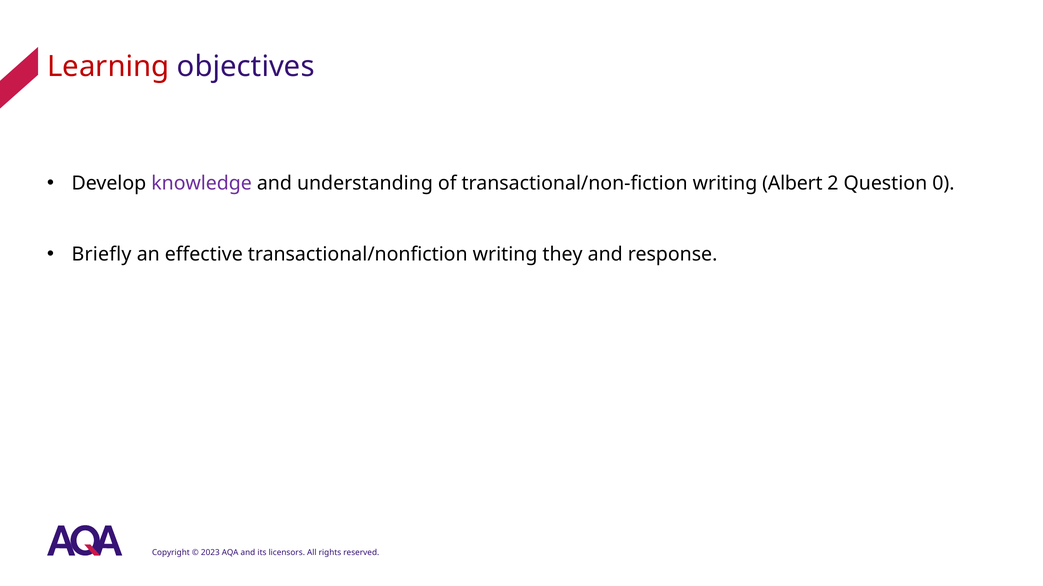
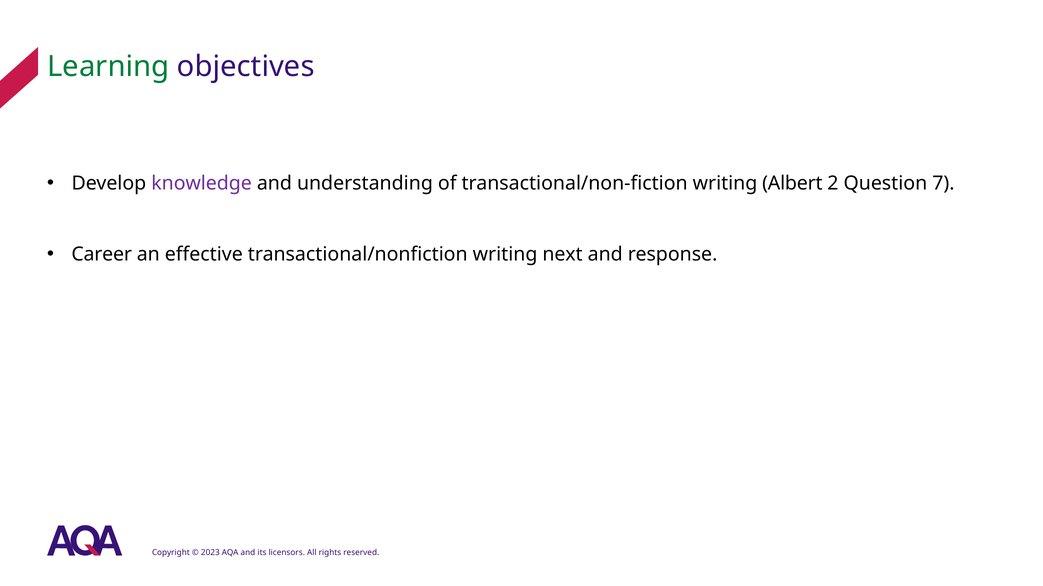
Learning colour: red -> green
0: 0 -> 7
Briefly: Briefly -> Career
they: they -> next
